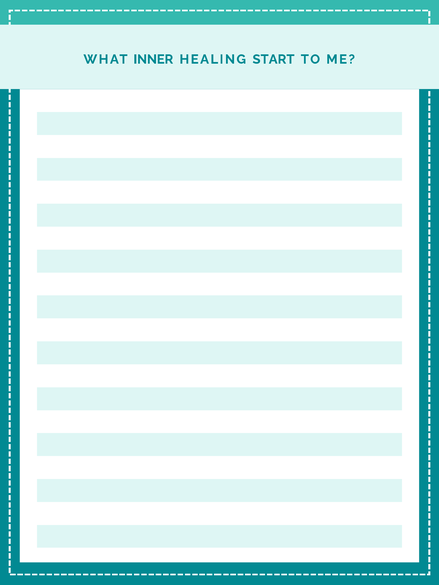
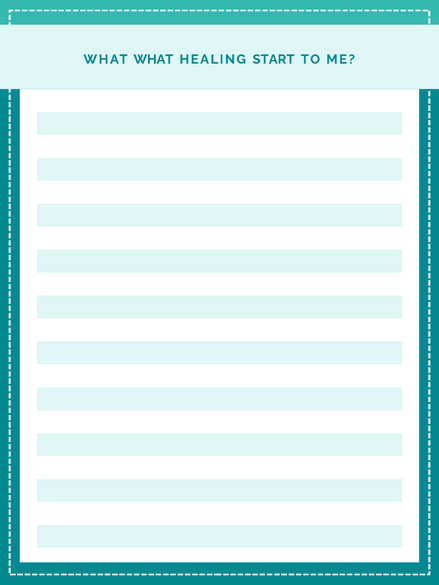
WHAT INNER: INNER -> WHAT
